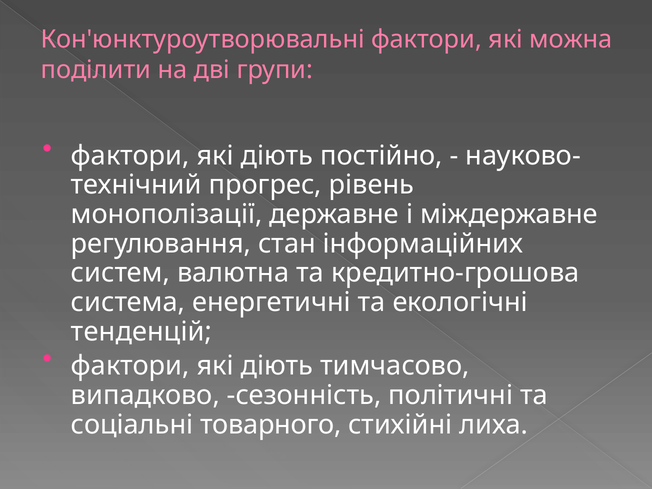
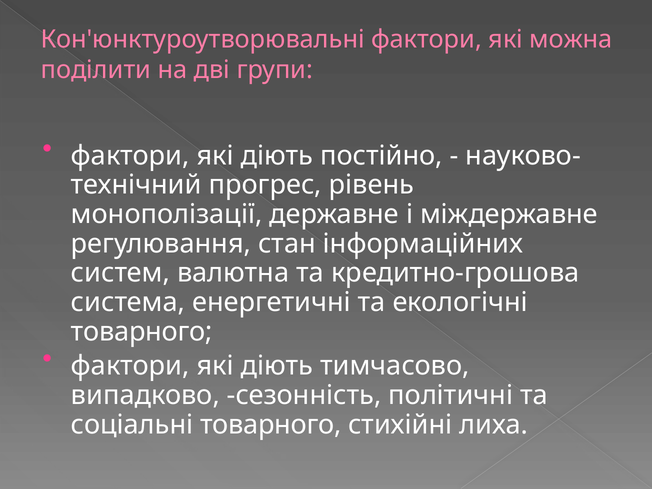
тенденцій at (141, 332): тенденцій -> товарного
